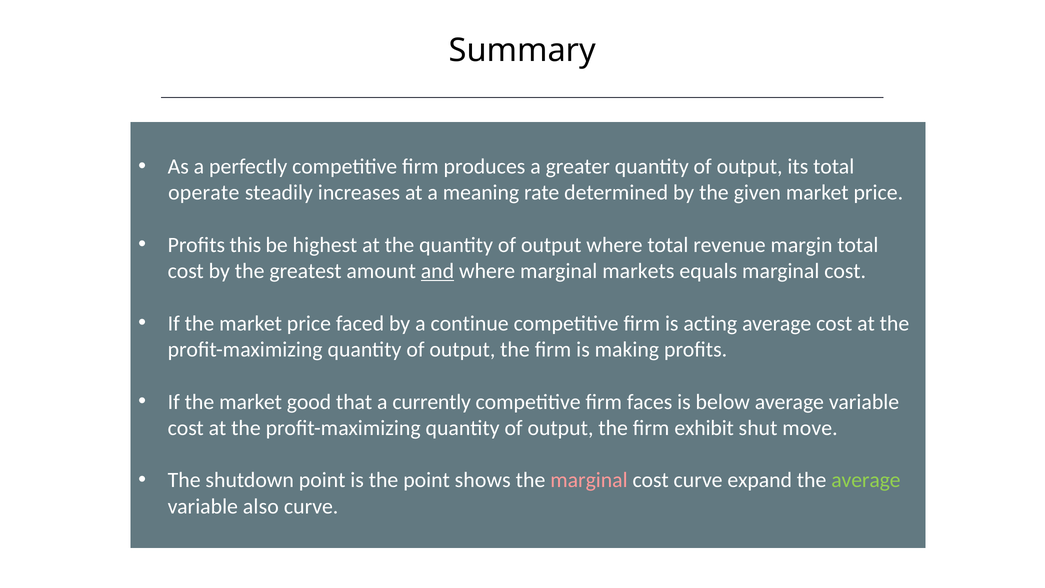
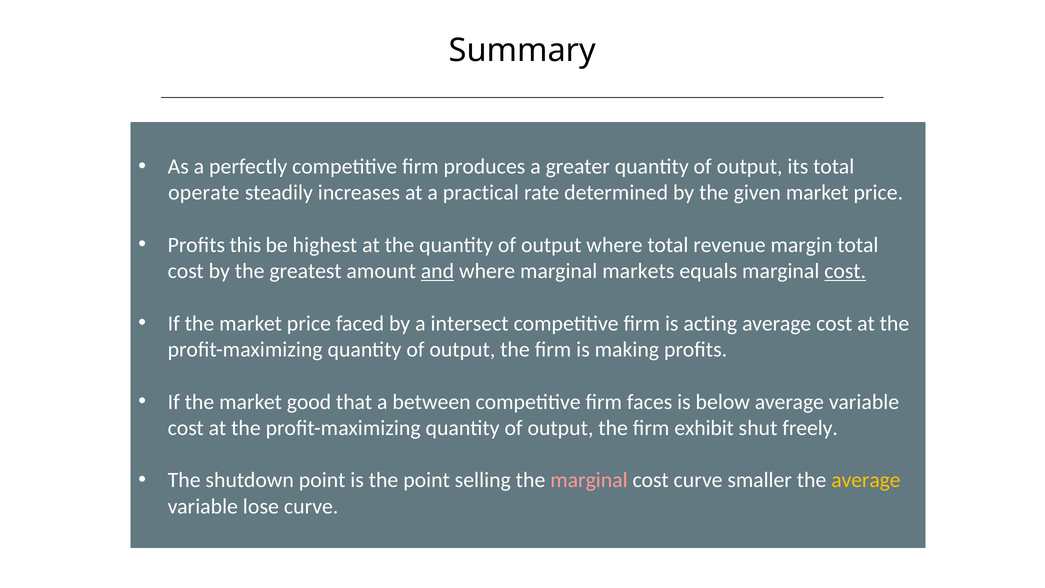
meaning: meaning -> practical
cost at (845, 271) underline: none -> present
continue: continue -> intersect
currently: currently -> between
move: move -> freely
shows: shows -> selling
expand: expand -> smaller
average at (866, 480) colour: light green -> yellow
also: also -> lose
